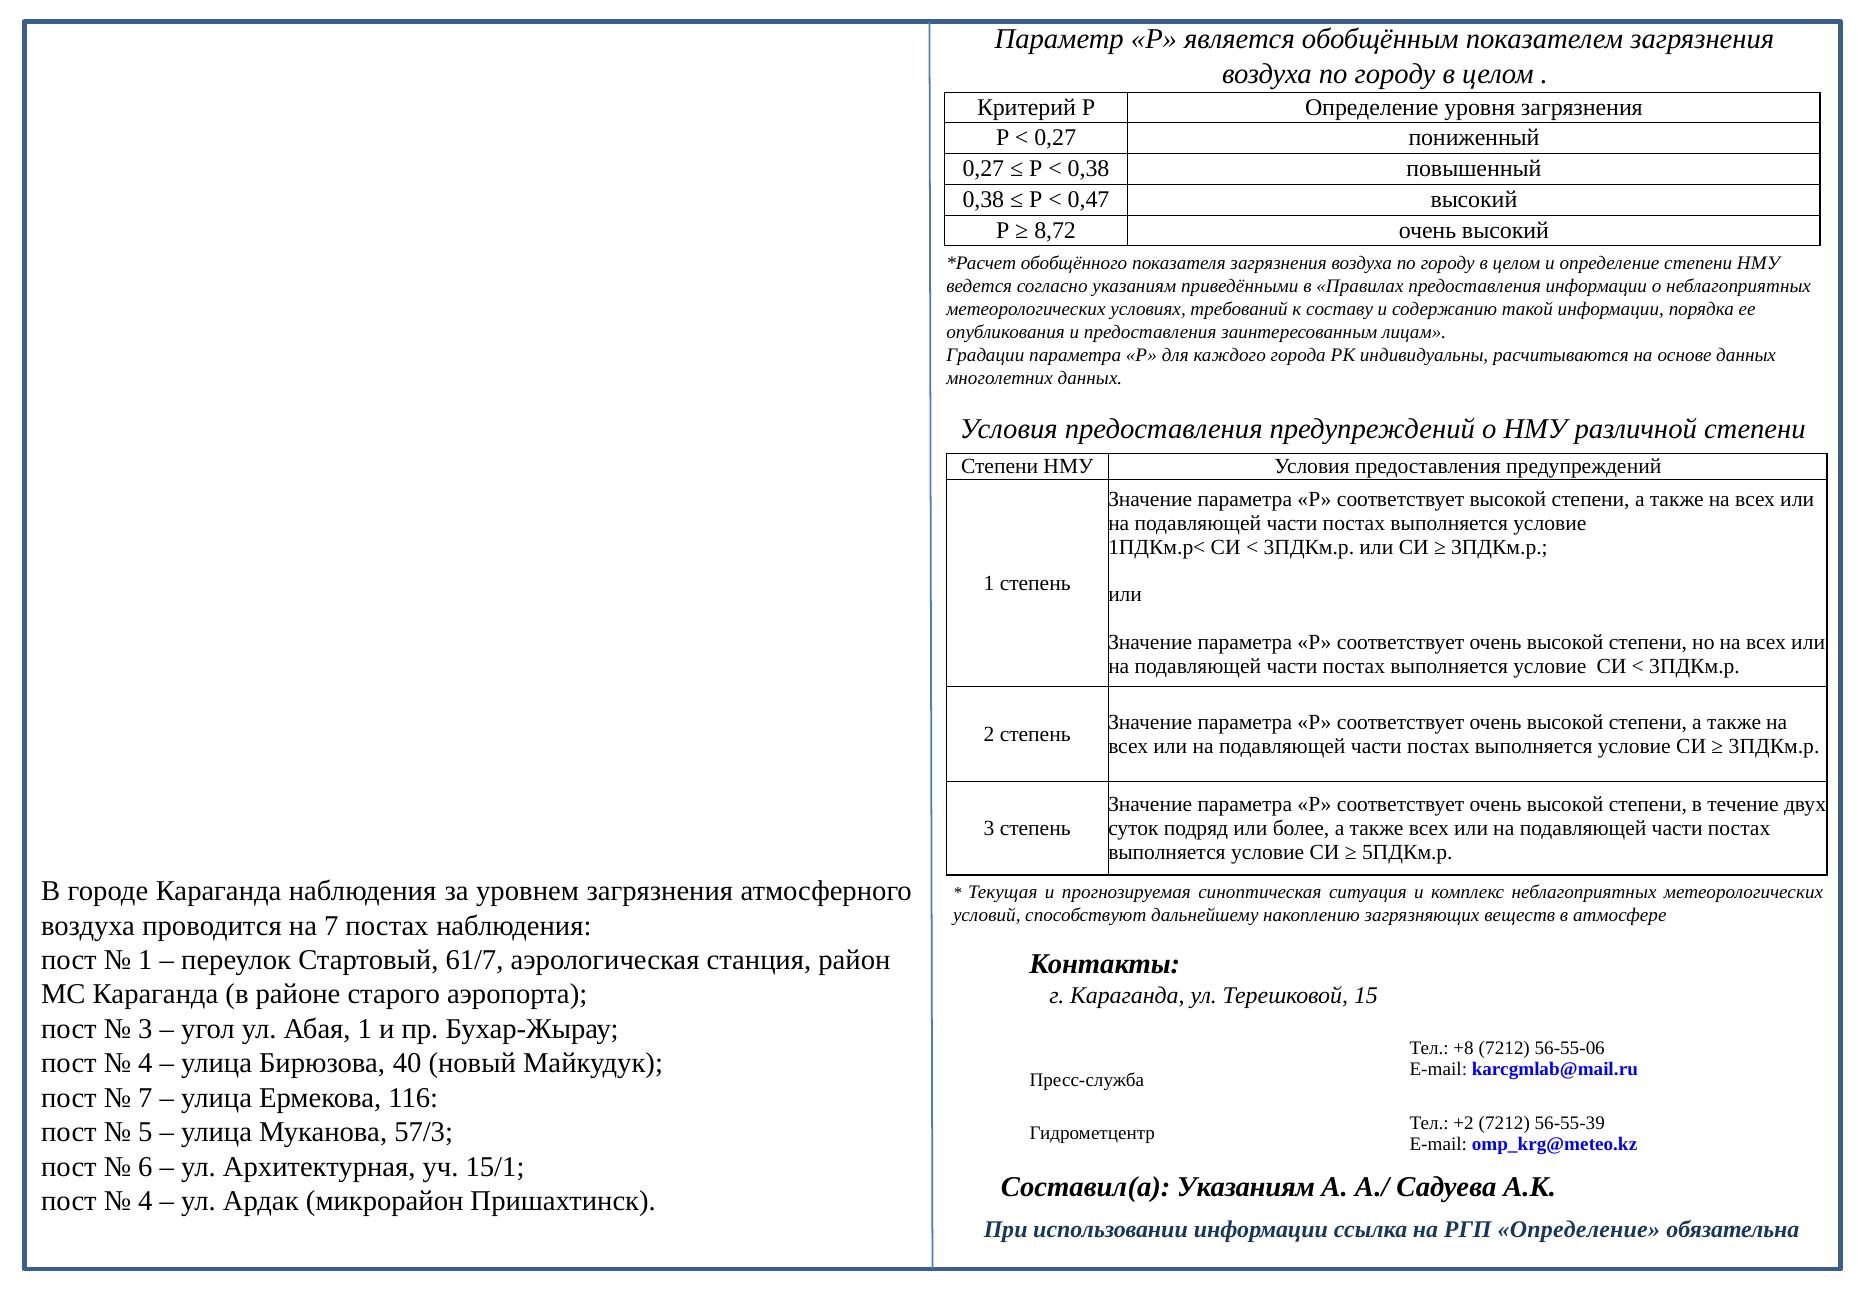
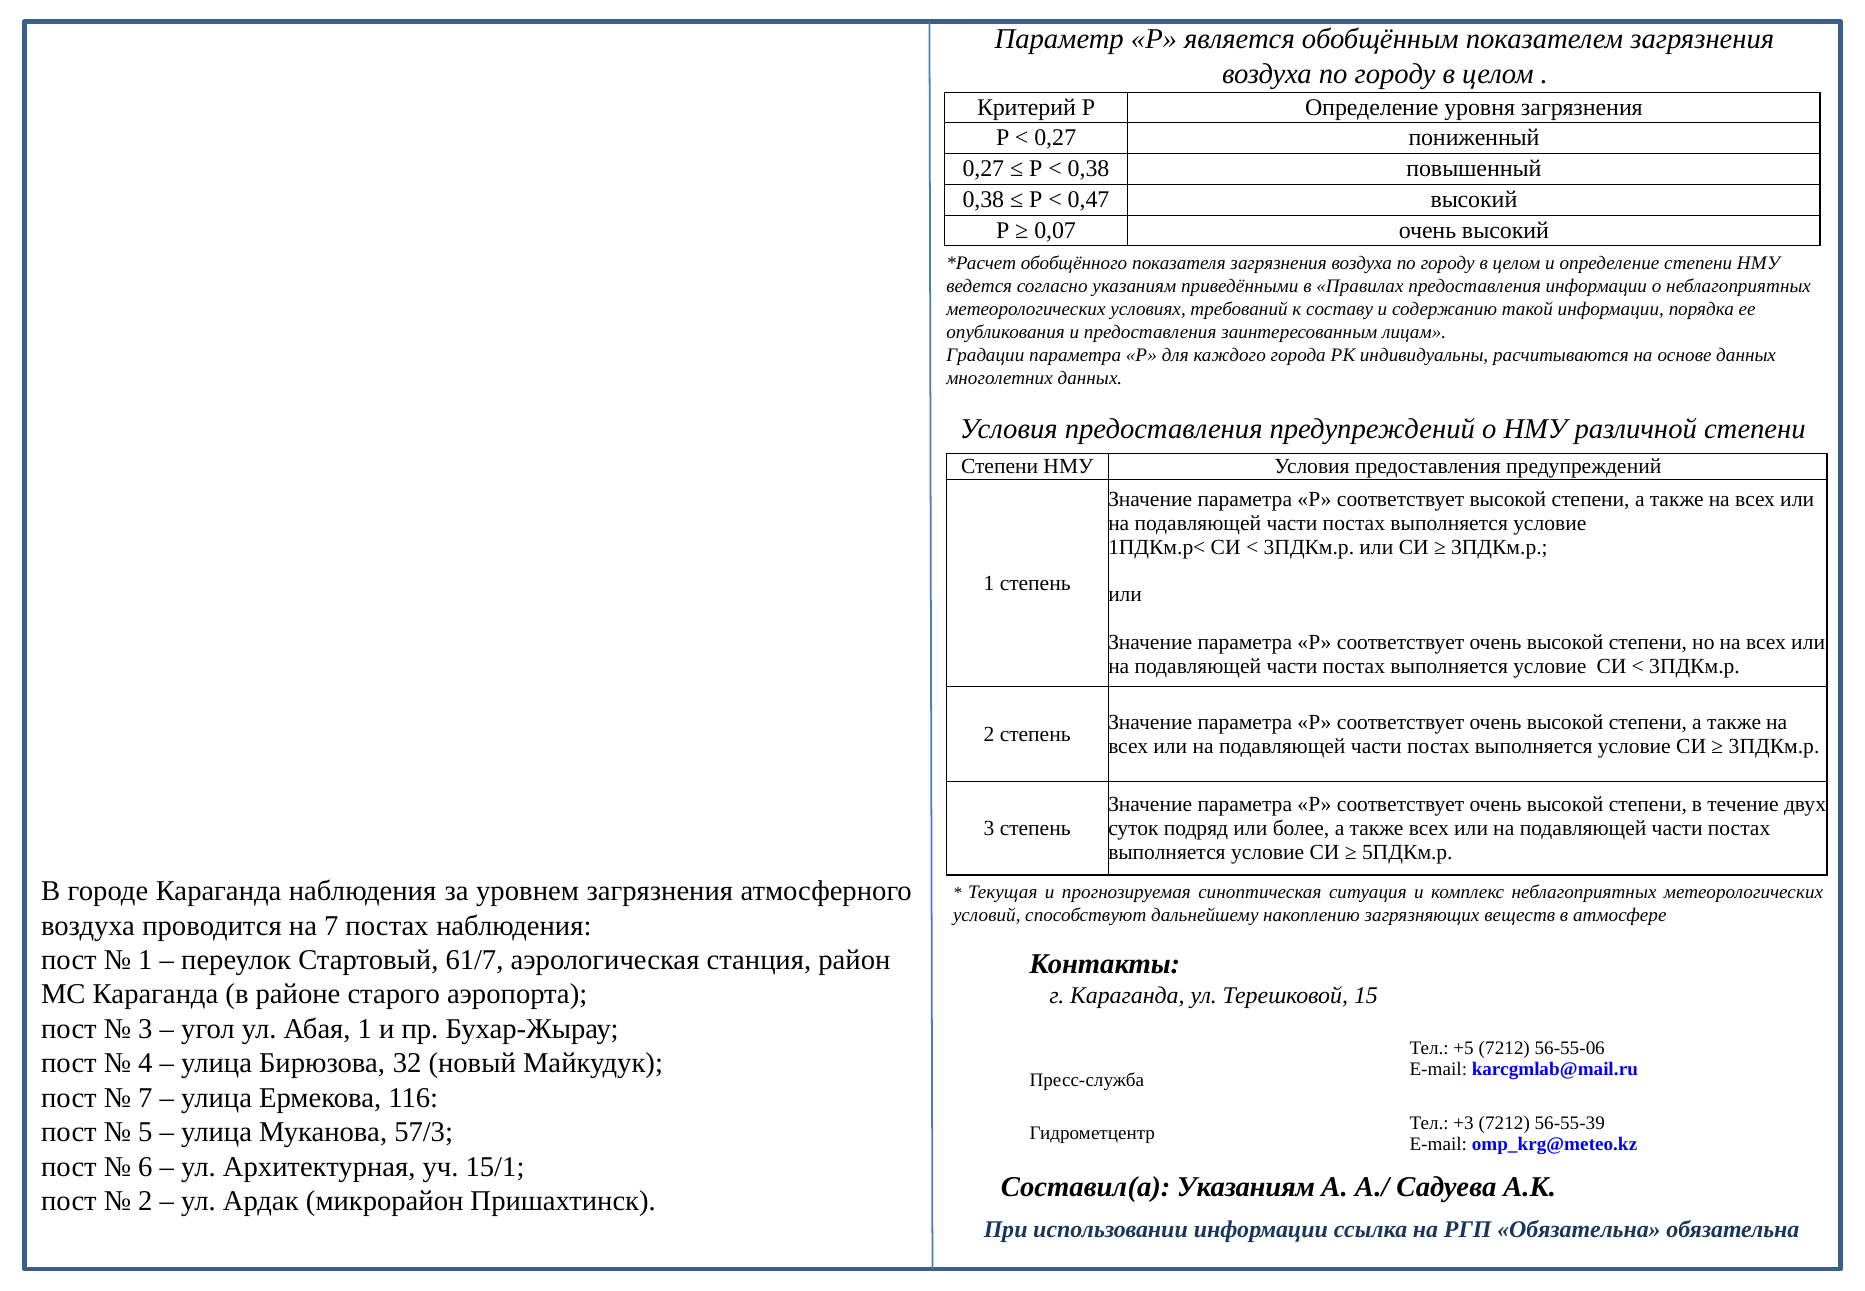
8,72: 8,72 -> 0,07
+8: +8 -> +5
40: 40 -> 32
+2: +2 -> +3
4 at (145, 1201): 4 -> 2
РГП Определение: Определение -> Обязательна
